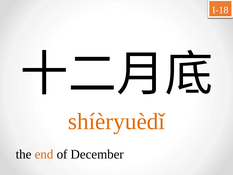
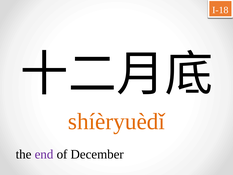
end colour: orange -> purple
